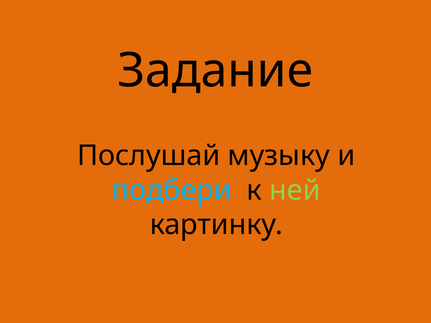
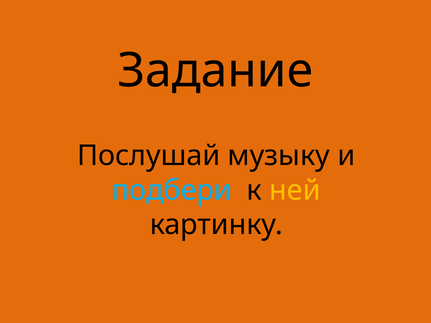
ней colour: light green -> yellow
